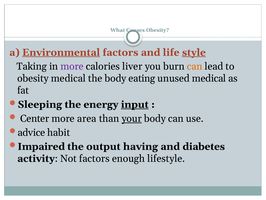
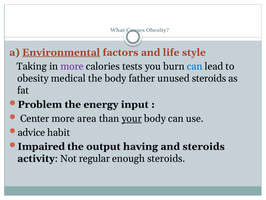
style underline: present -> none
liver: liver -> tests
can at (195, 66) colour: orange -> blue
eating: eating -> father
unused medical: medical -> steroids
Sleeping: Sleeping -> Problem
input underline: present -> none
and diabetes: diabetes -> steroids
Not factors: factors -> regular
enough lifestyle: lifestyle -> steroids
